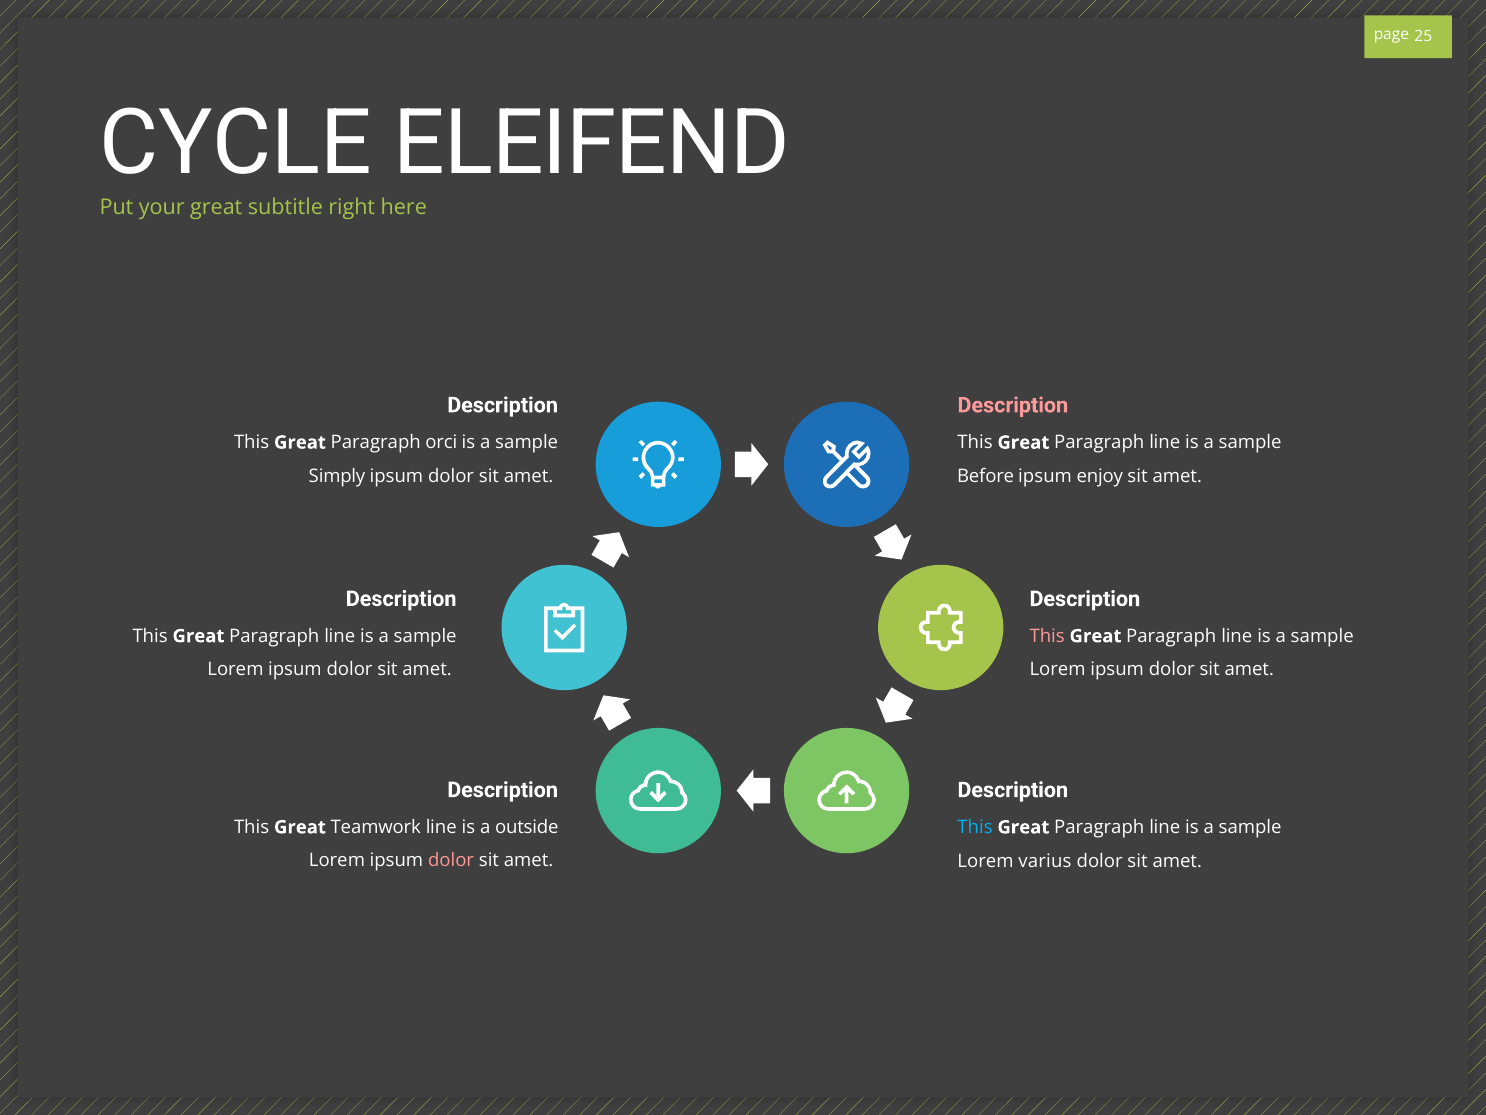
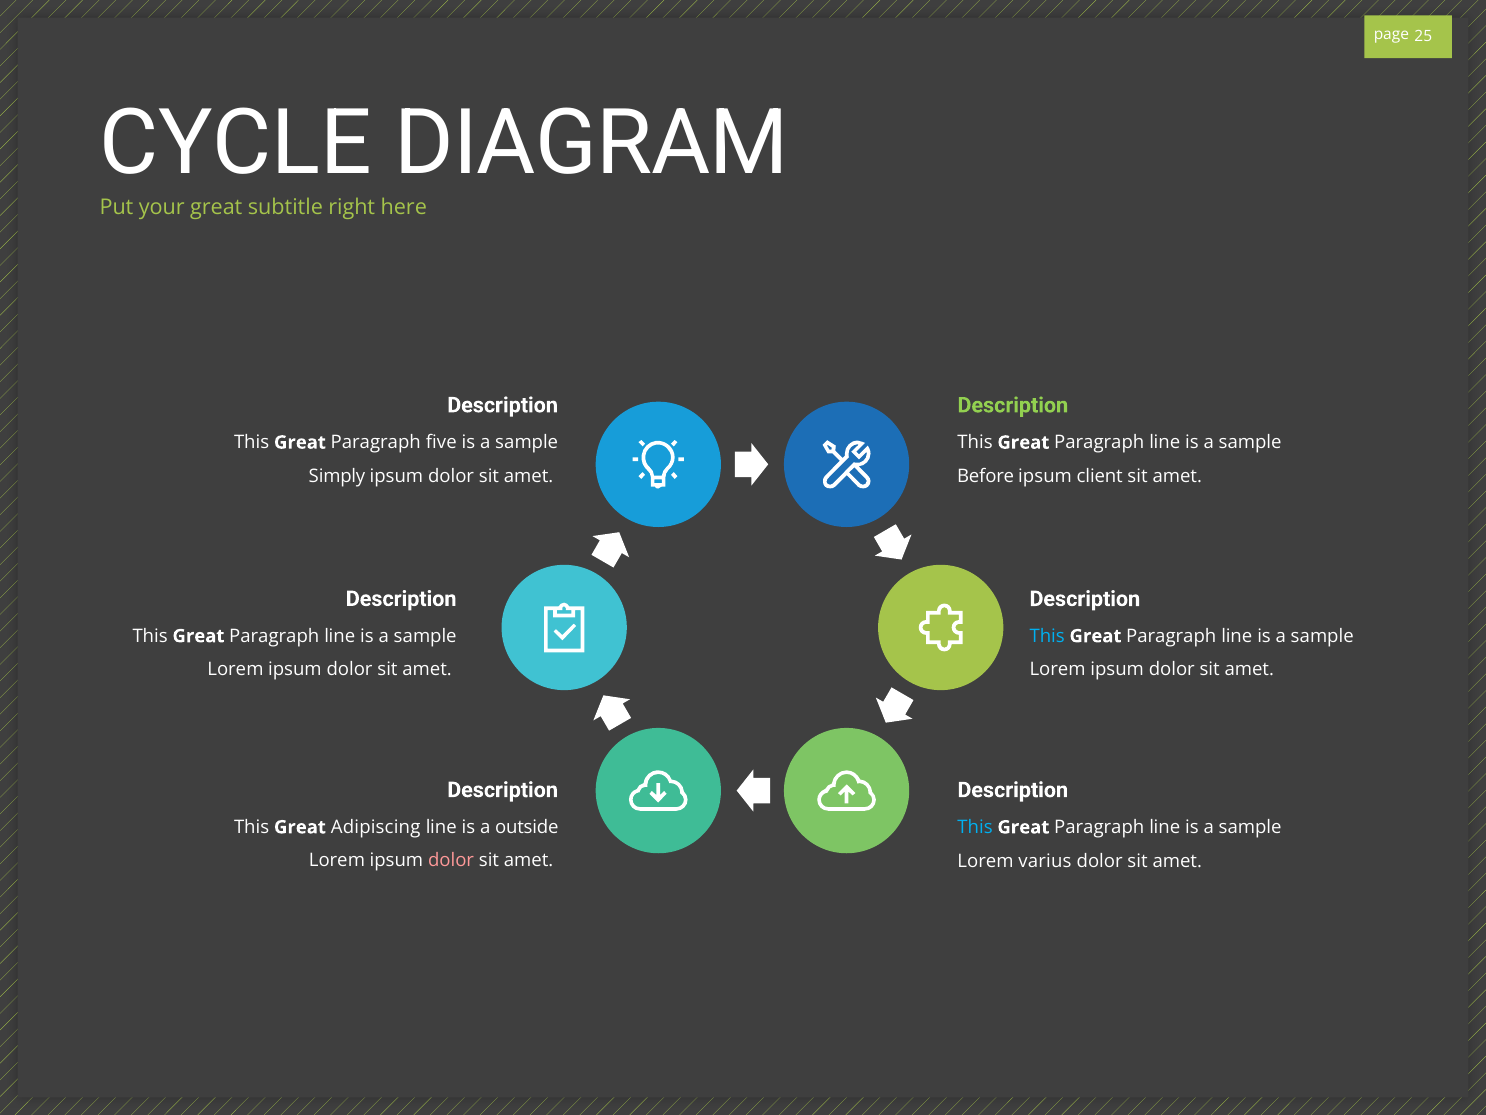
ELEIFEND: ELEIFEND -> DIAGRAM
Description at (1013, 405) colour: pink -> light green
orci: orci -> five
enjoy: enjoy -> client
This at (1047, 636) colour: pink -> light blue
Teamwork: Teamwork -> Adipiscing
